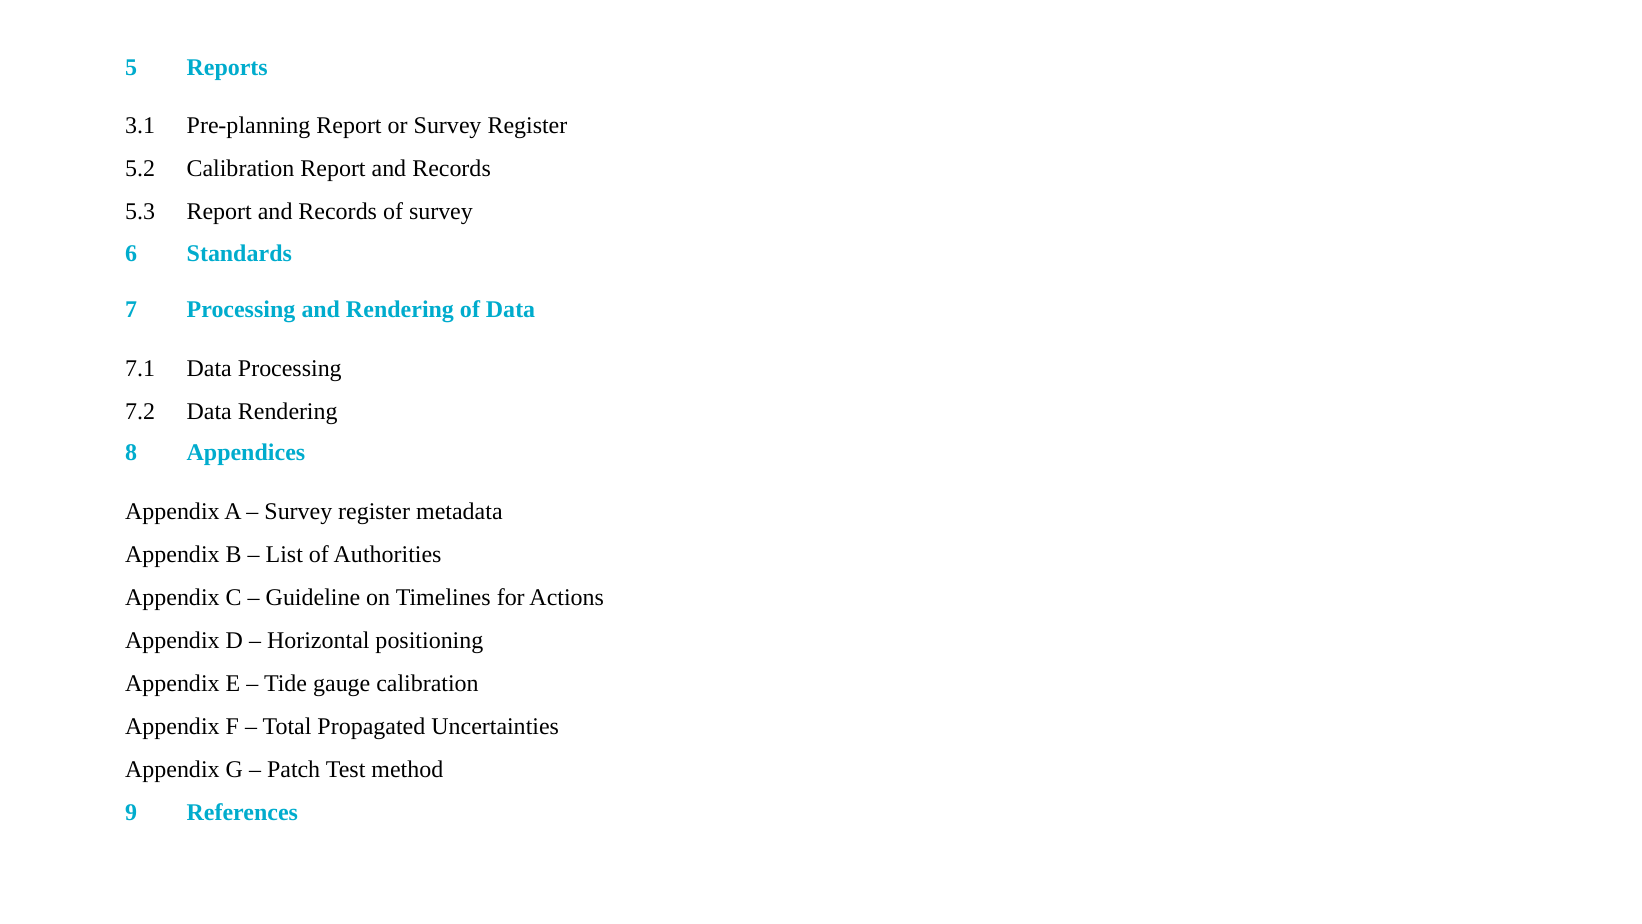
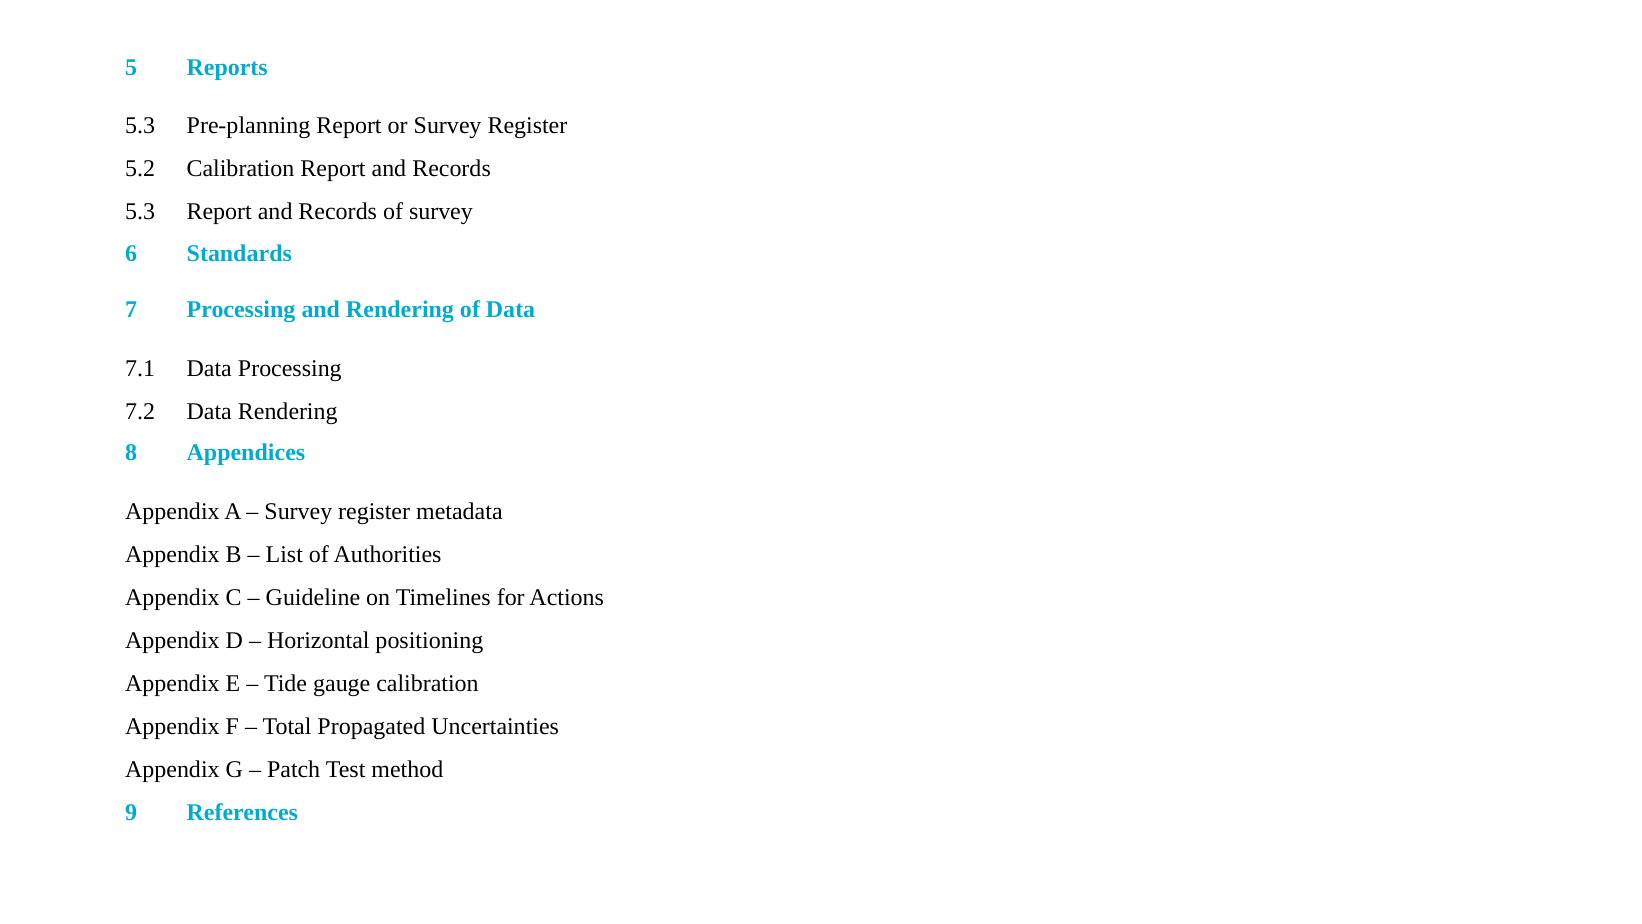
3.1 at (140, 126): 3.1 -> 5.3
